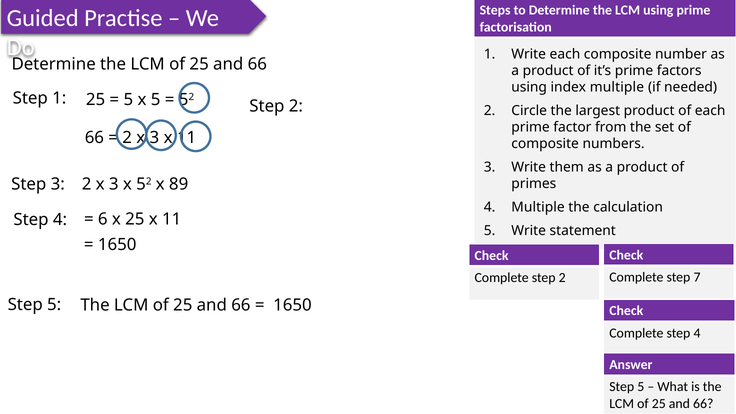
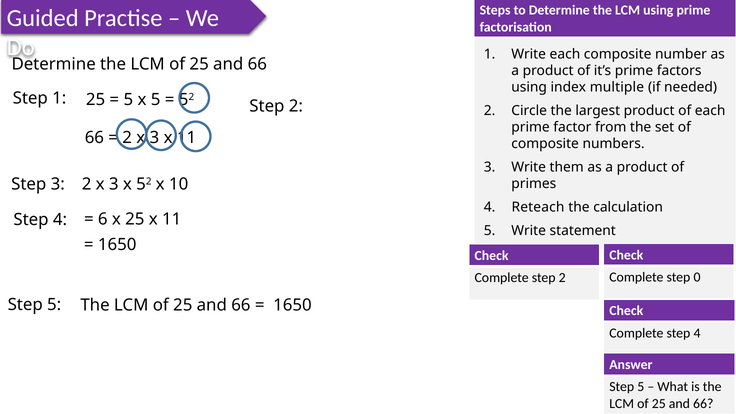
89: 89 -> 10
4 Multiple: Multiple -> Reteach
7: 7 -> 0
